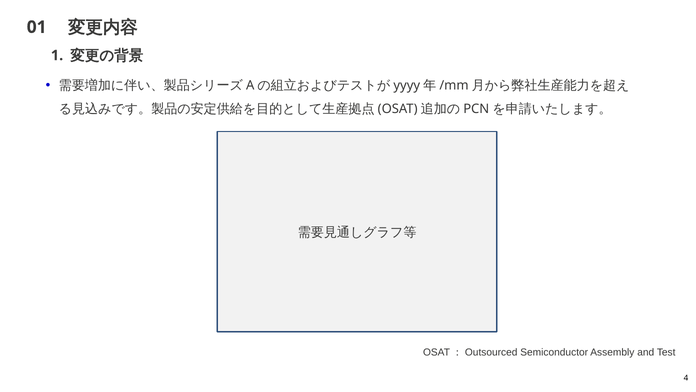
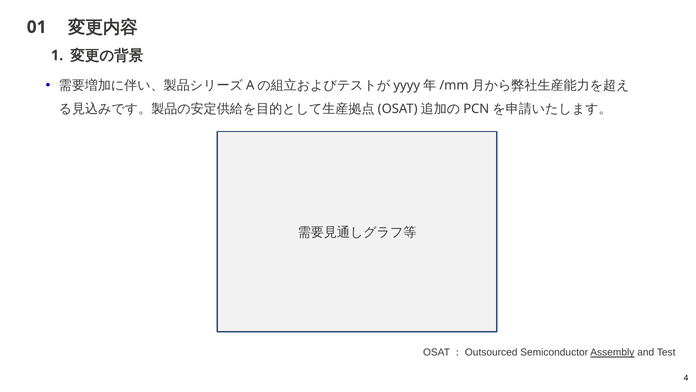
Assembly underline: none -> present
